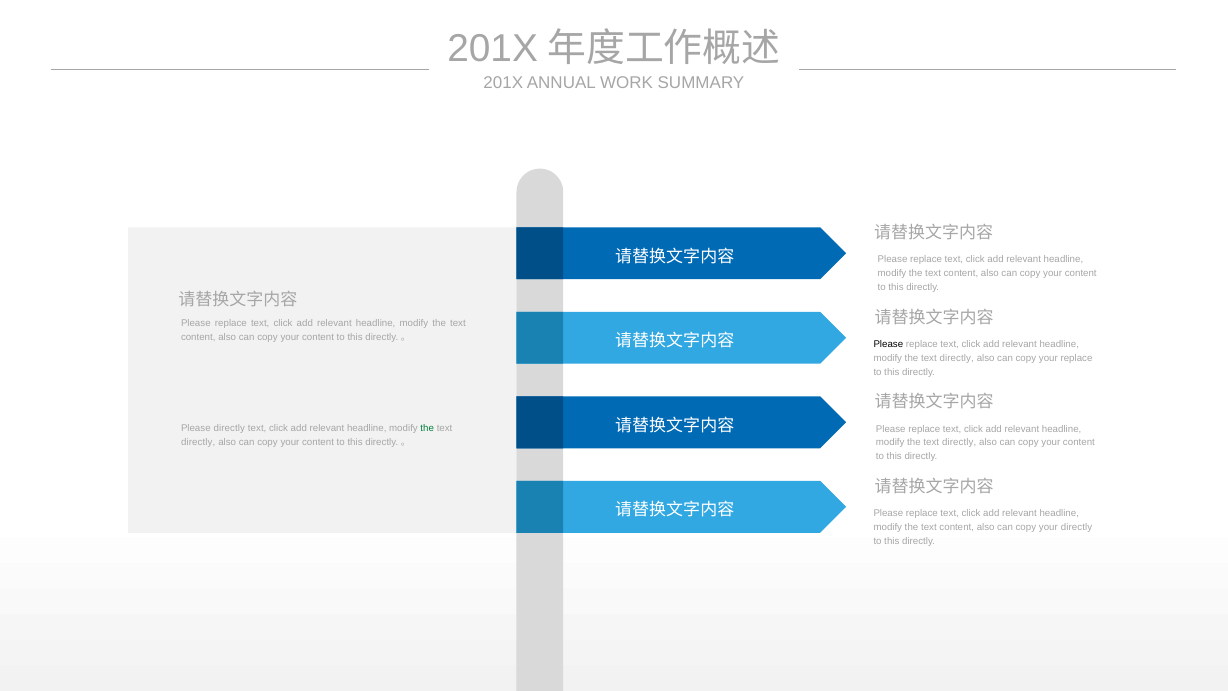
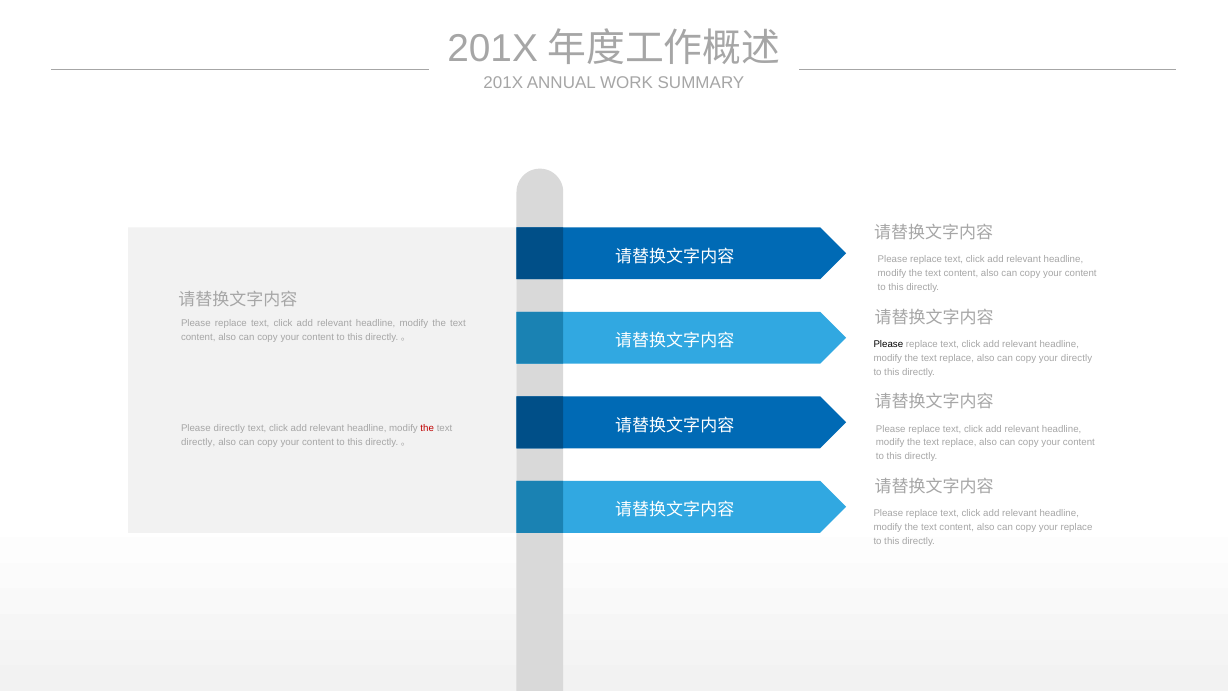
directly at (957, 358): directly -> replace
your replace: replace -> directly
the at (427, 428) colour: green -> red
directly at (959, 443): directly -> replace
your directly: directly -> replace
